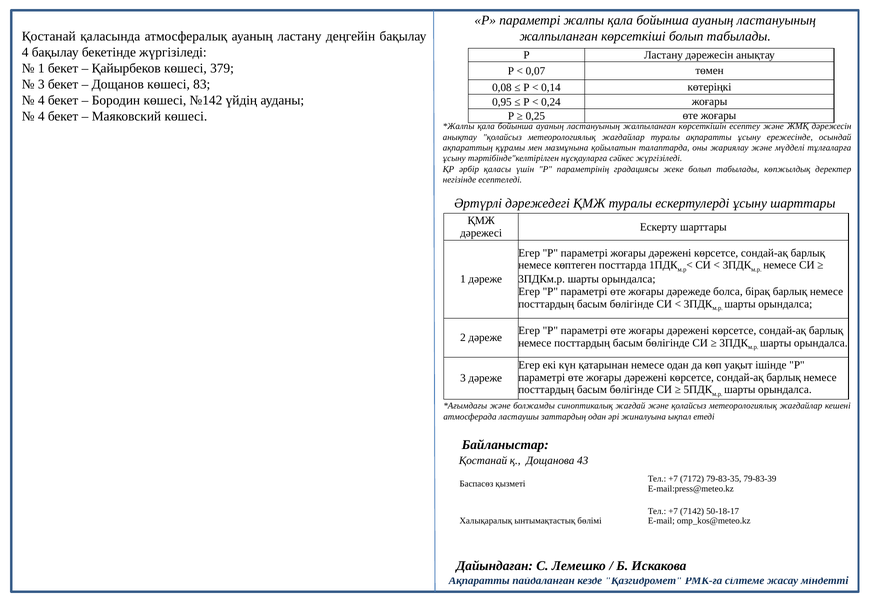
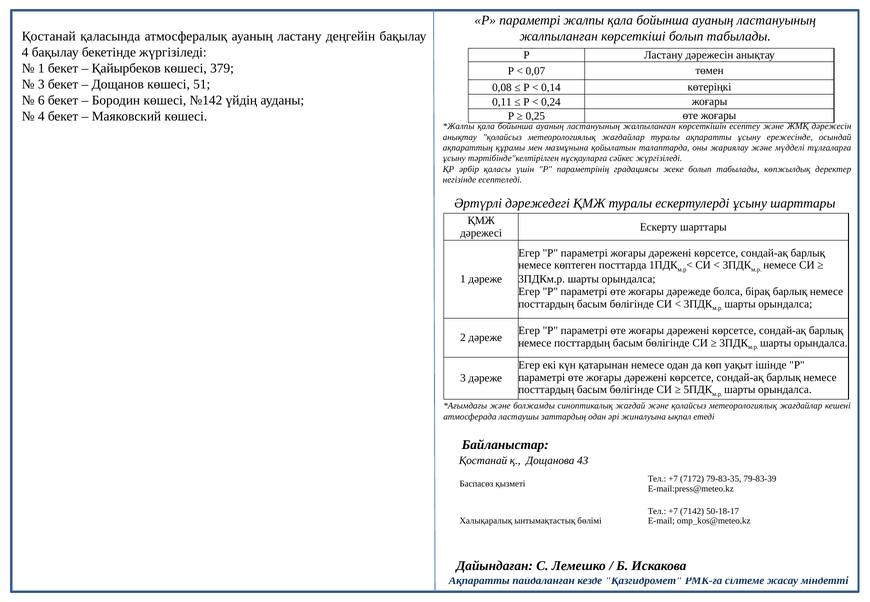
83: 83 -> 51
4 at (41, 100): 4 -> 6
0,95: 0,95 -> 0,11
